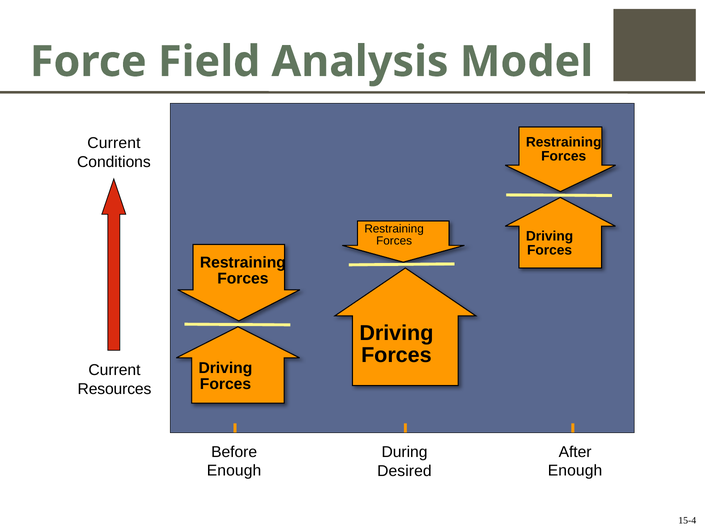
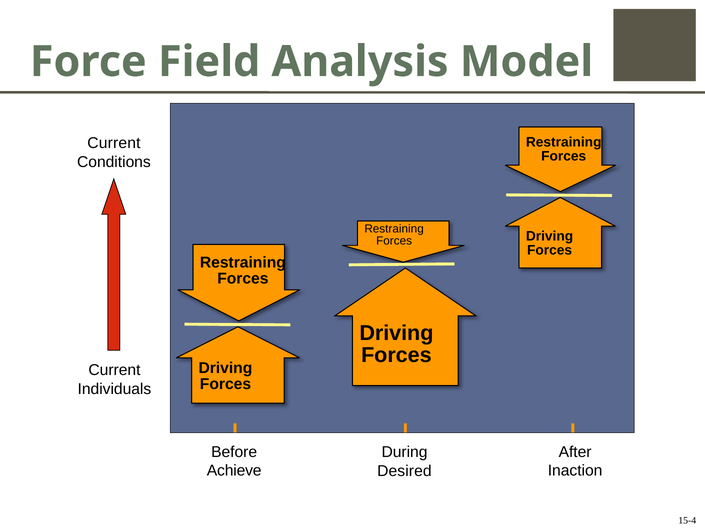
Resources: Resources -> Individuals
Enough at (234, 470): Enough -> Achieve
Enough at (575, 470): Enough -> Inaction
